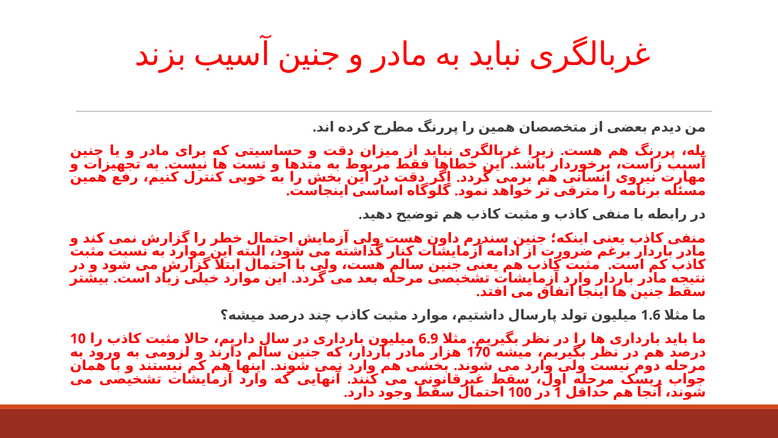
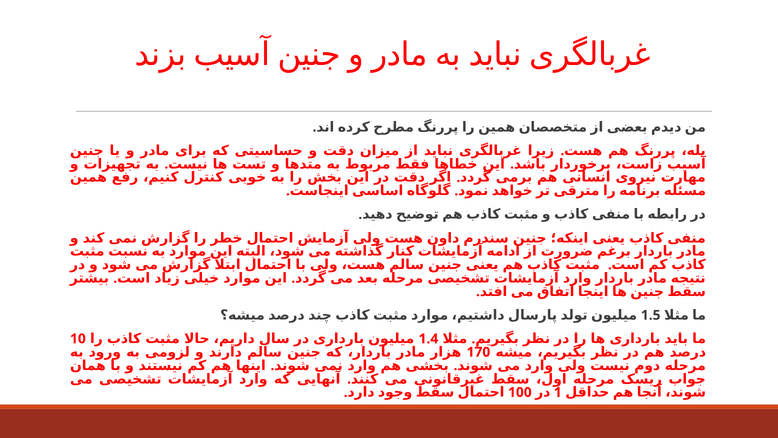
1.6: 1.6 -> 1.5
6.9: 6.9 -> 1.4
